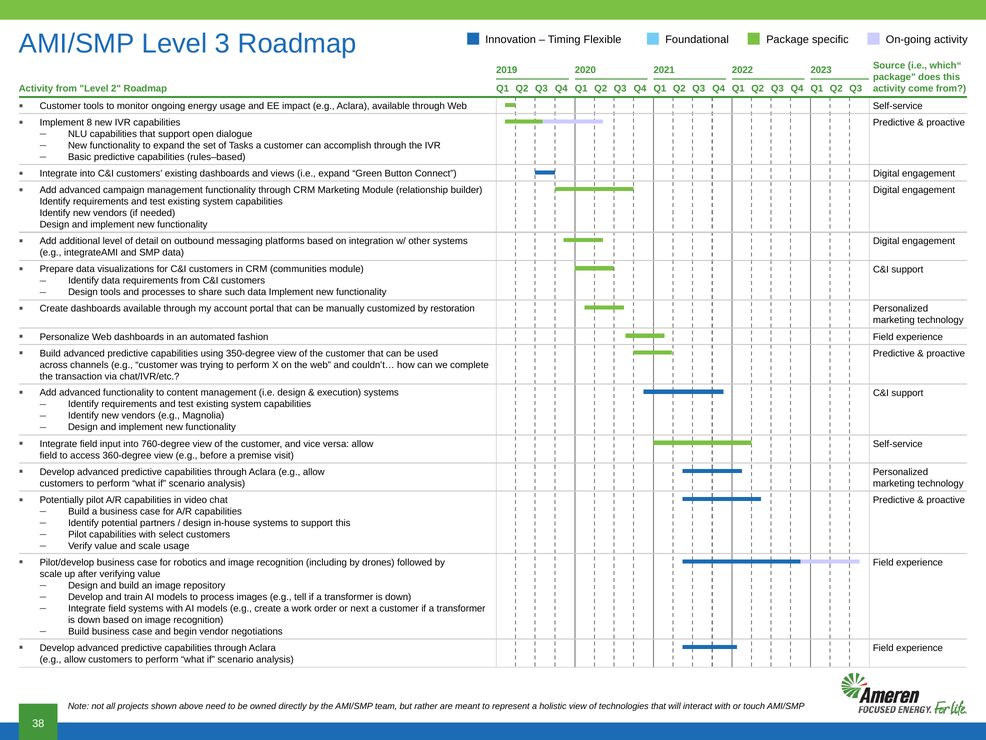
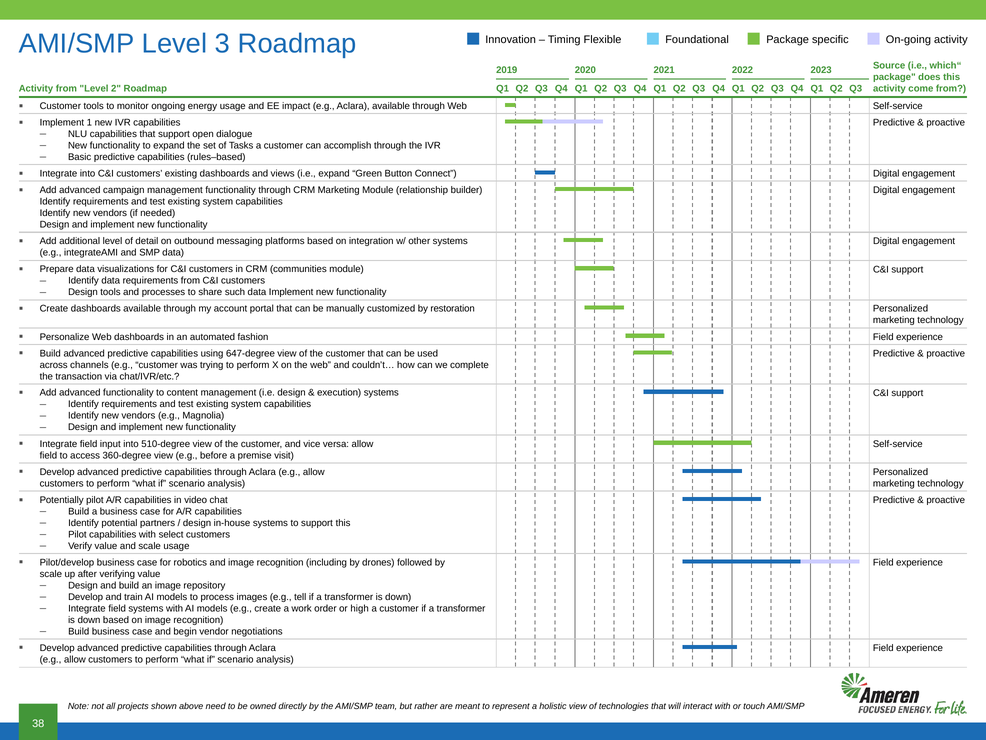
8: 8 -> 1
350-degree: 350-degree -> 647-degree
760-degree: 760-degree -> 510-degree
next: next -> high
